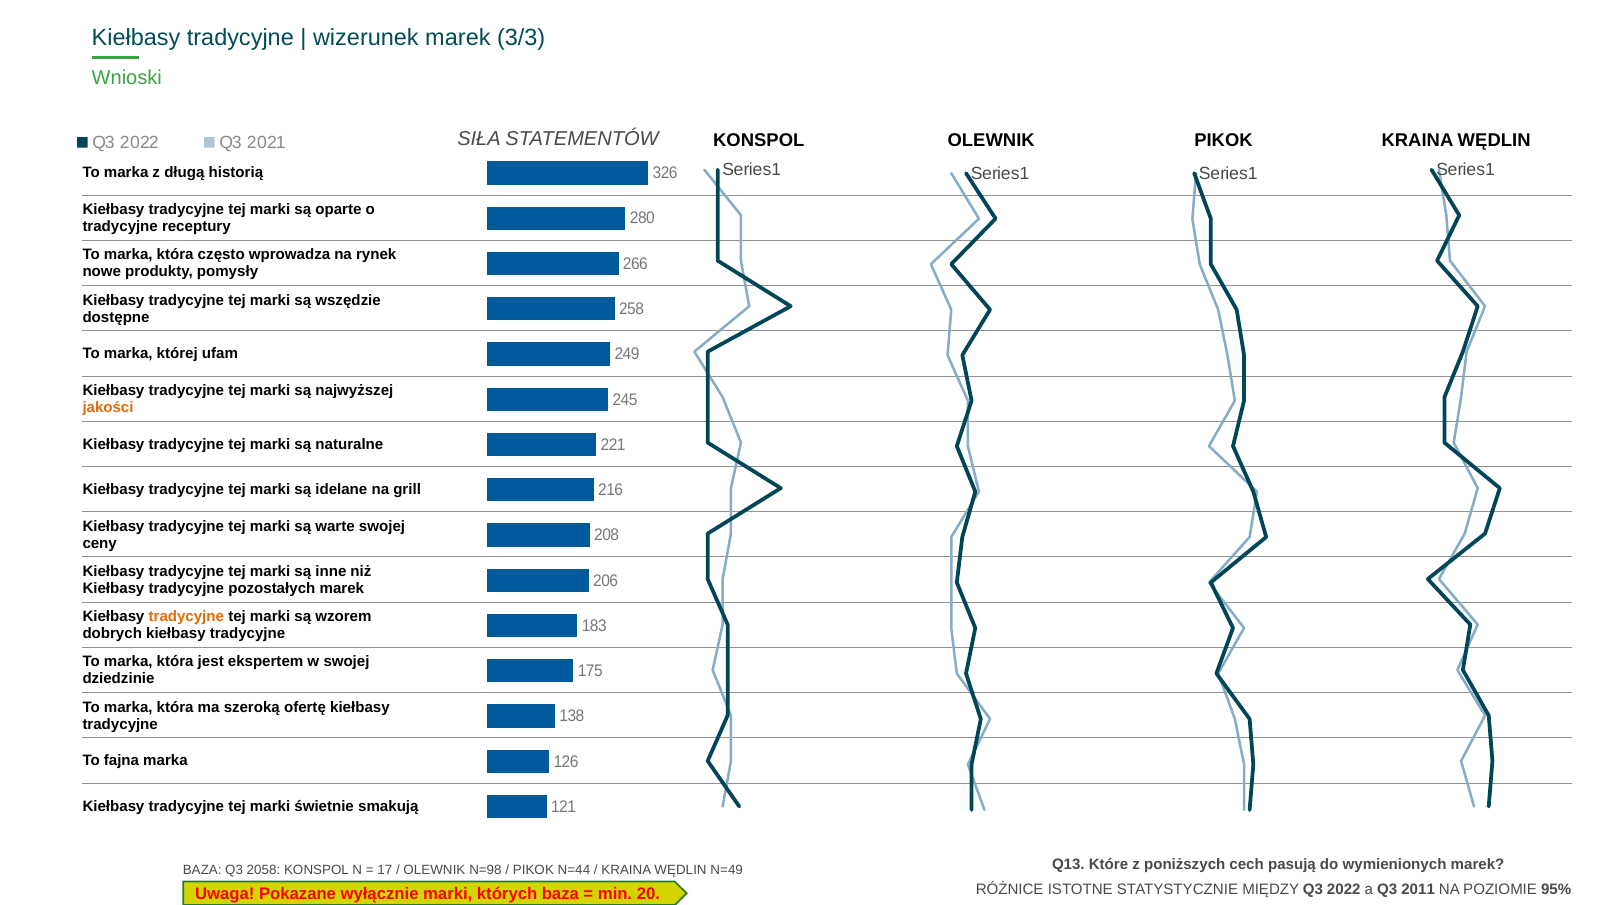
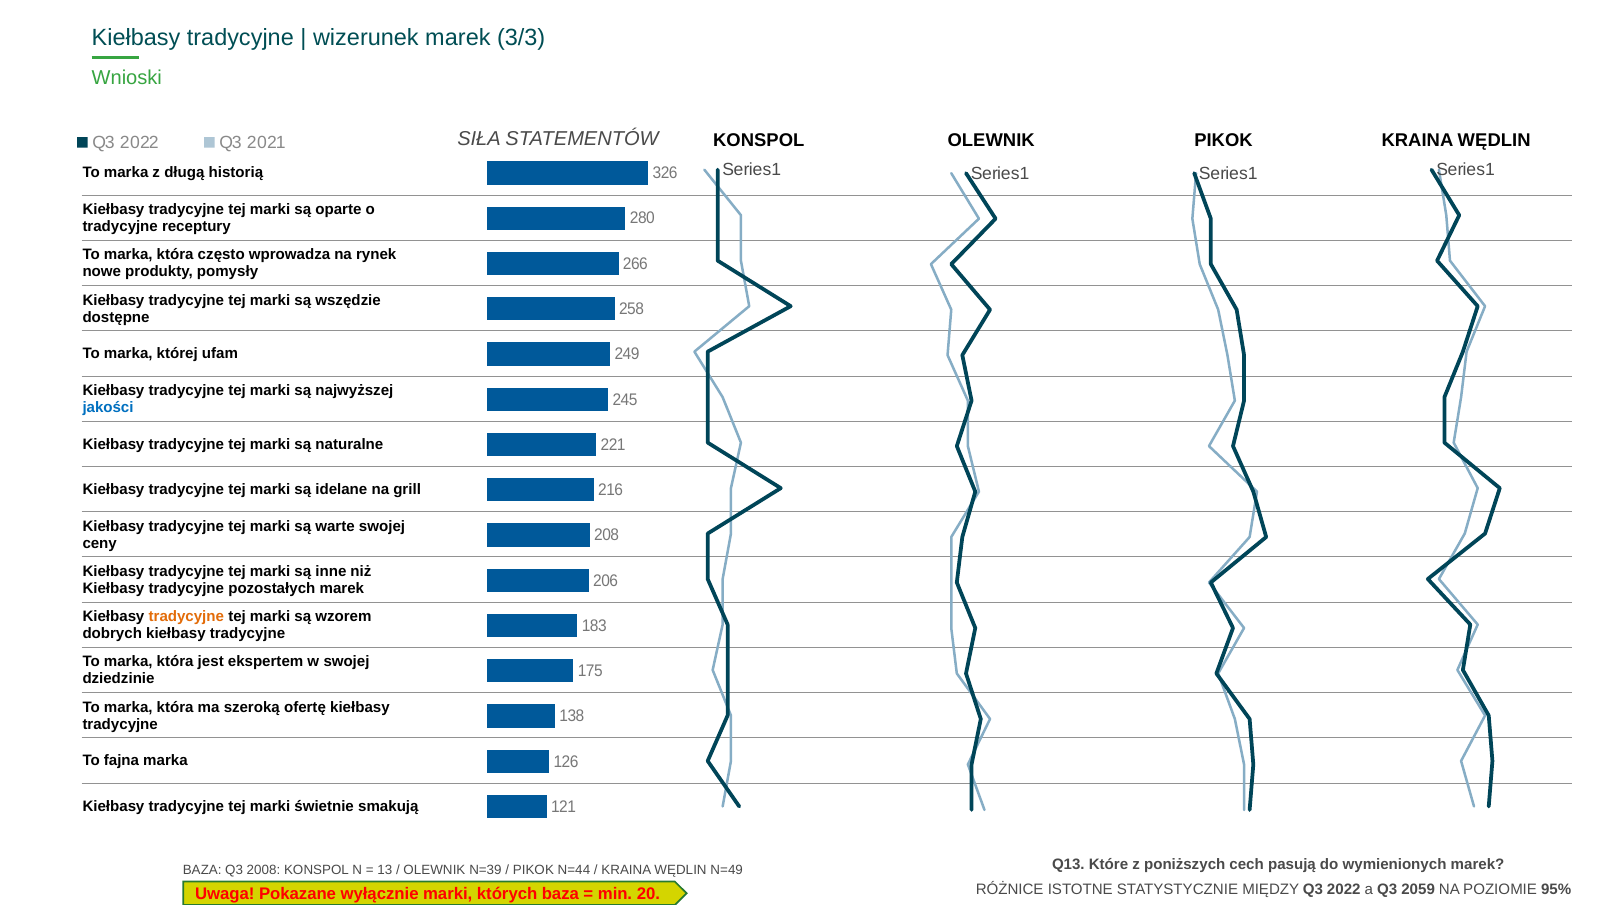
jakości colour: orange -> blue
2058: 2058 -> 2008
17: 17 -> 13
N=98: N=98 -> N=39
2011: 2011 -> 2059
